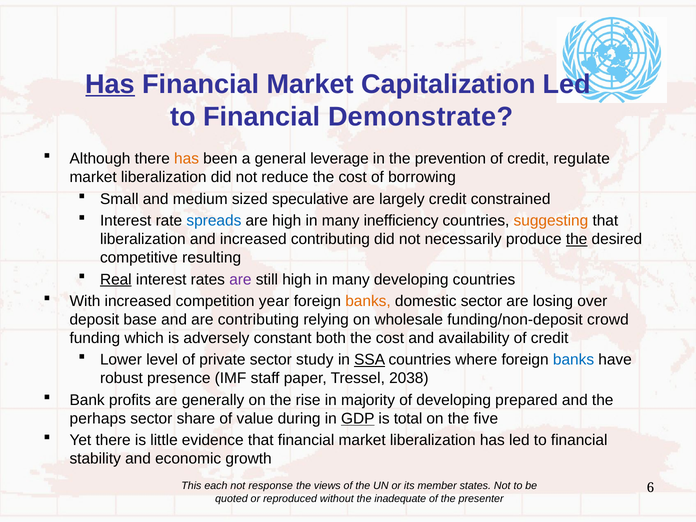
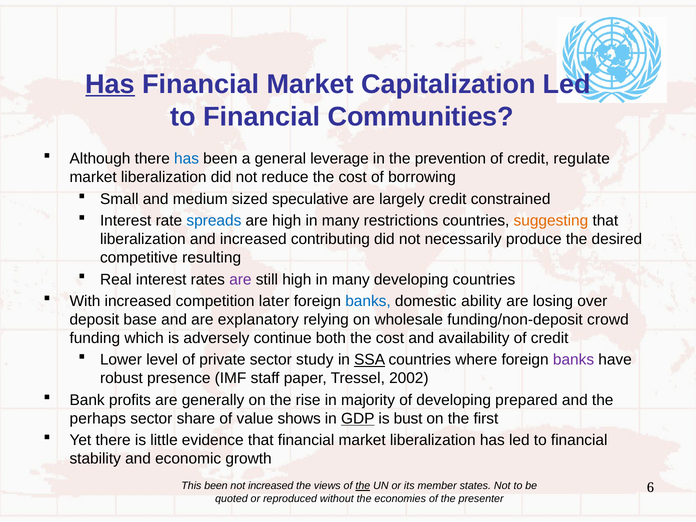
Demonstrate: Demonstrate -> Communities
has at (187, 159) colour: orange -> blue
inefficiency: inefficiency -> restrictions
the at (577, 239) underline: present -> none
Real underline: present -> none
year: year -> later
banks at (368, 301) colour: orange -> blue
domestic sector: sector -> ability
are contributing: contributing -> explanatory
constant: constant -> continue
banks at (574, 360) colour: blue -> purple
2038: 2038 -> 2002
during: during -> shows
total: total -> bust
five: five -> first
This each: each -> been
not response: response -> increased
the at (363, 486) underline: none -> present
inadequate: inadequate -> economies
